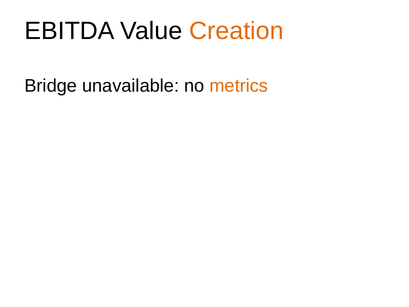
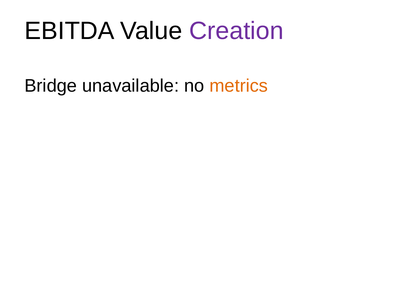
Creation colour: orange -> purple
